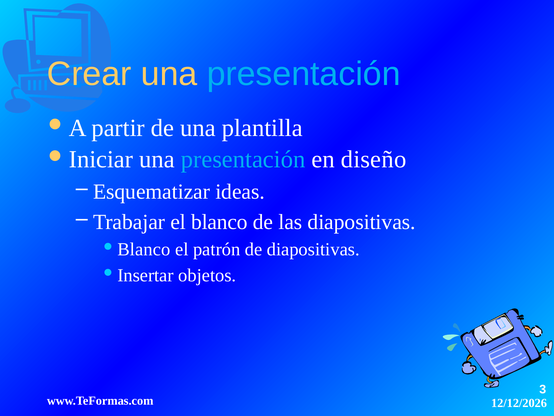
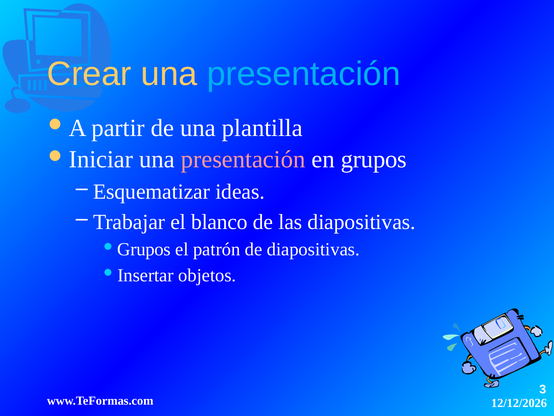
presentación at (243, 159) colour: light blue -> pink
en diseño: diseño -> grupos
Blanco at (144, 249): Blanco -> Grupos
